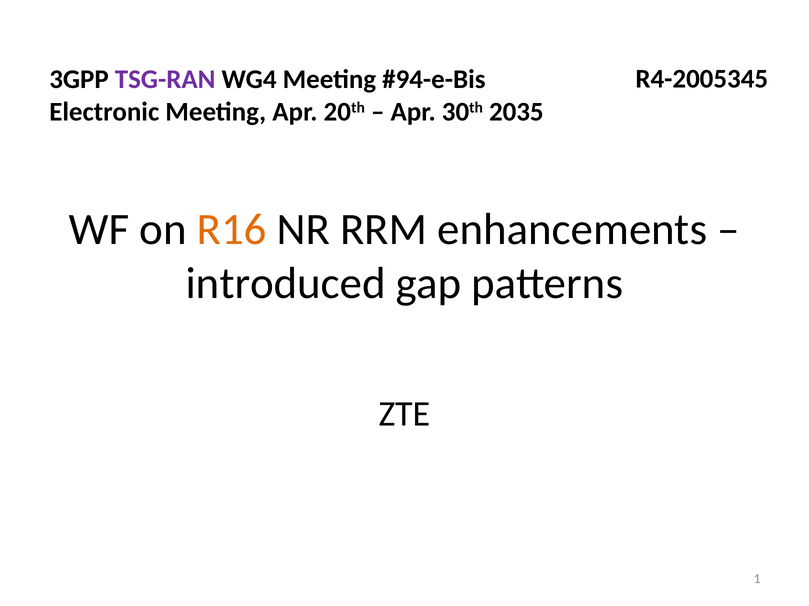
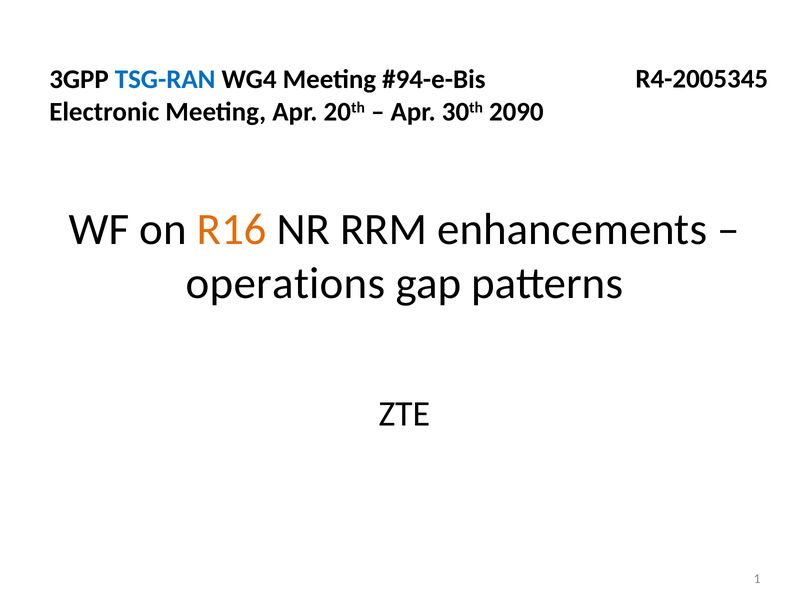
TSG-RAN colour: purple -> blue
2035: 2035 -> 2090
introduced: introduced -> operations
